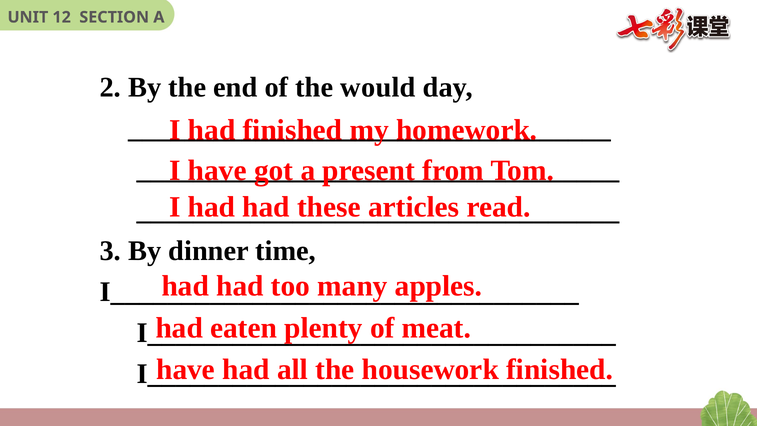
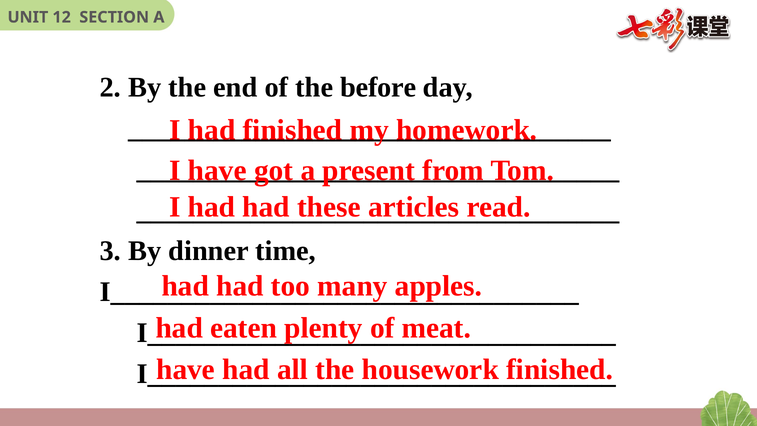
would: would -> before
